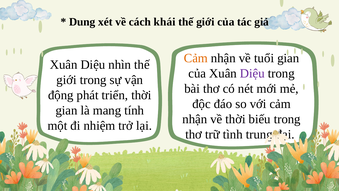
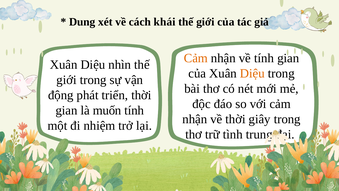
về tuổi: tuổi -> tính
Diệu at (252, 73) colour: purple -> orange
mang: mang -> muốn
biếu: biếu -> giây
